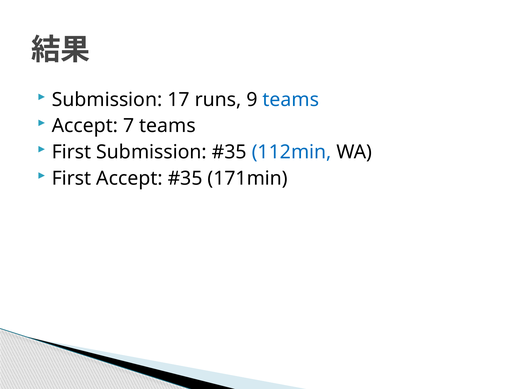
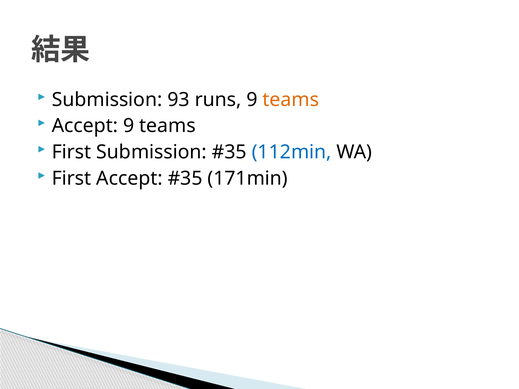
17: 17 -> 93
teams at (291, 100) colour: blue -> orange
Accept 7: 7 -> 9
